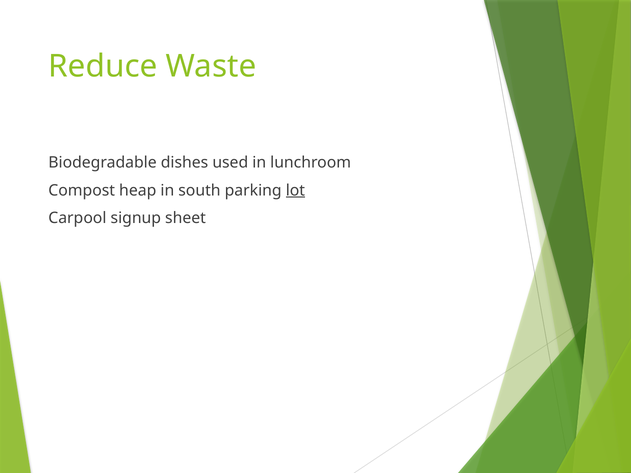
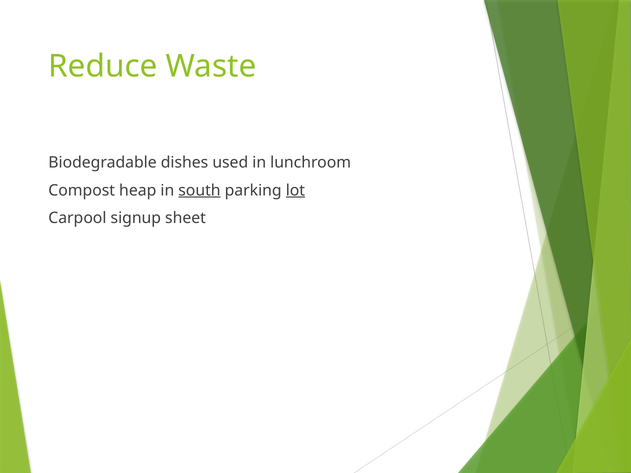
south underline: none -> present
